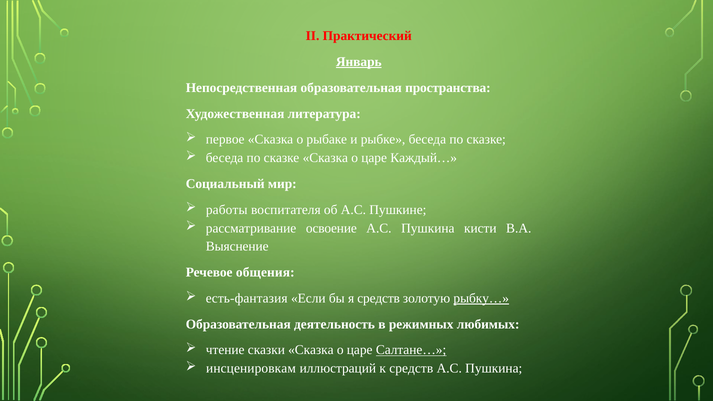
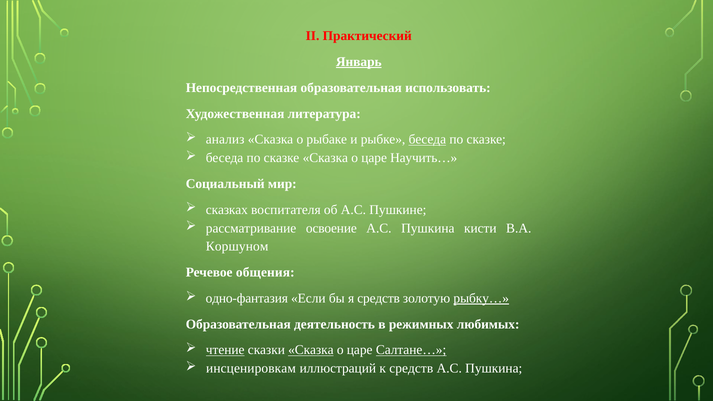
пространства: пространства -> использовать
первое: первое -> анализ
беседа at (427, 140) underline: none -> present
Каждый…: Каждый… -> Научить…
работы: работы -> сказках
Выяснение: Выяснение -> Коршуном
есть-фантазия: есть-фантазия -> одно-фантазия
чтение underline: none -> present
Сказка at (311, 350) underline: none -> present
